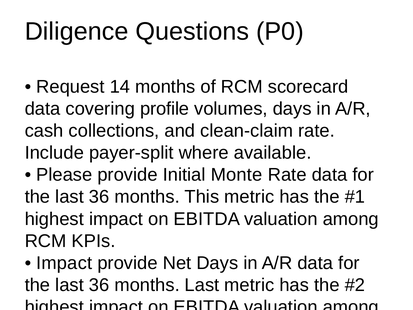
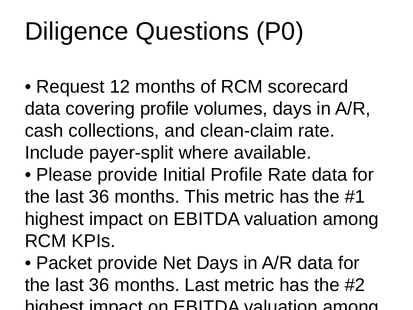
14: 14 -> 12
Initial Monte: Monte -> Profile
Impact at (64, 263): Impact -> Packet
